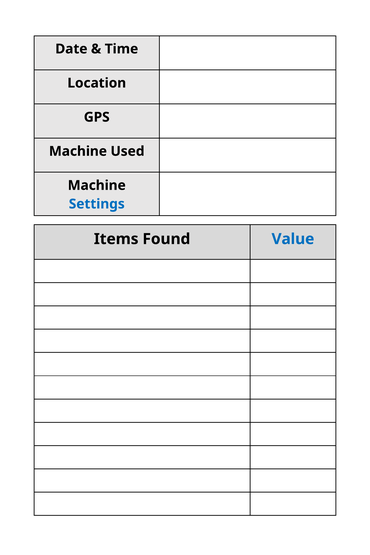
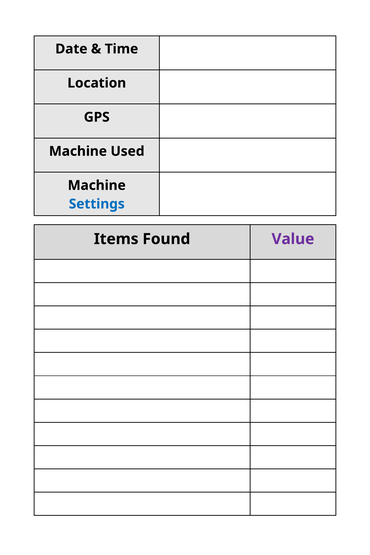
Value colour: blue -> purple
